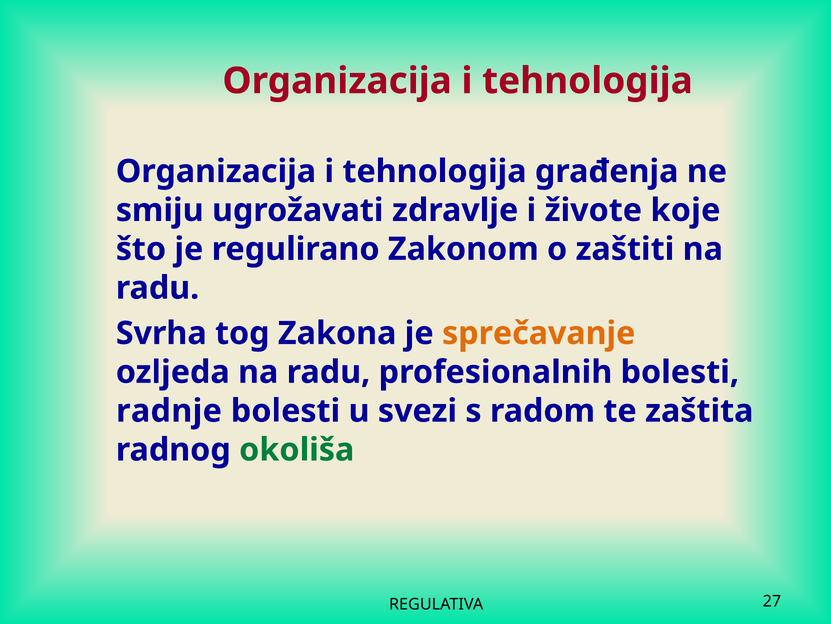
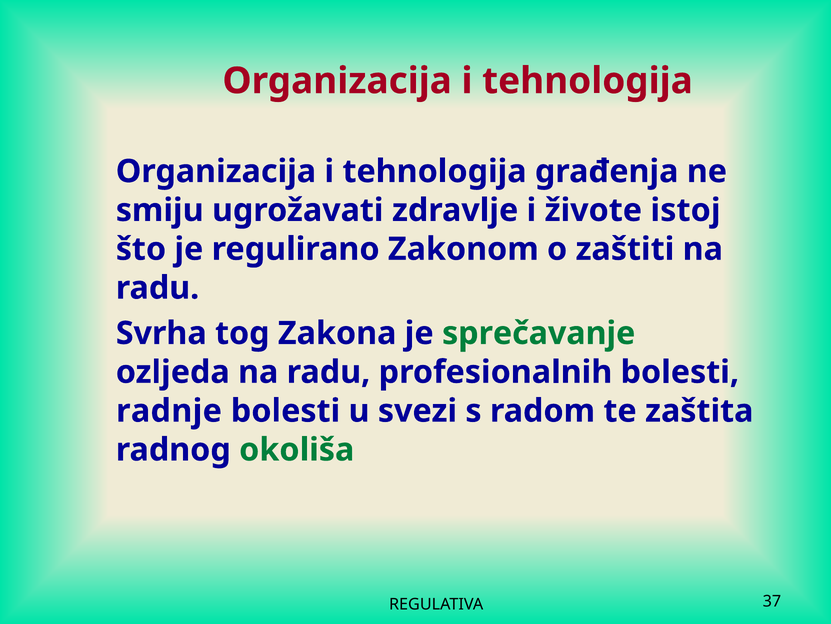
koje: koje -> istoj
sprečavanje colour: orange -> green
27: 27 -> 37
